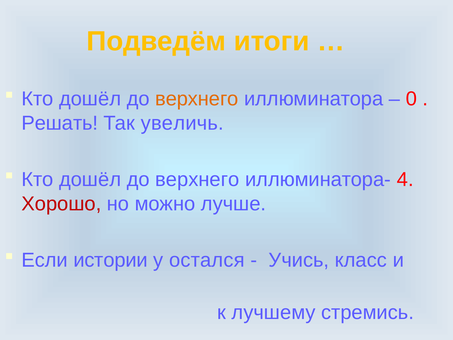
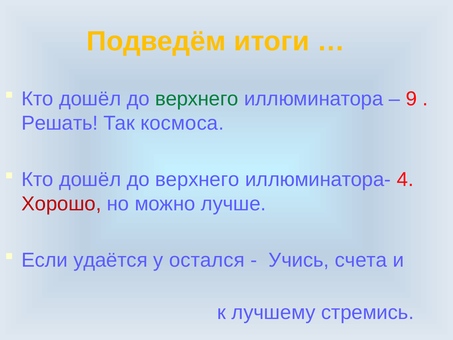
верхнего at (197, 99) colour: orange -> green
0: 0 -> 9
увеличь: увеличь -> космоса
истории: истории -> удаётся
класс: класс -> счета
